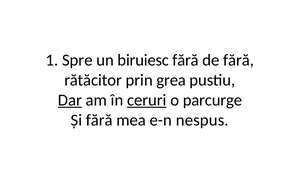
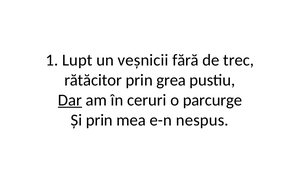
Spre: Spre -> Lupt
biruiesc: biruiesc -> veșnicii
de fără: fără -> trec
ceruri underline: present -> none
Și fără: fără -> prin
